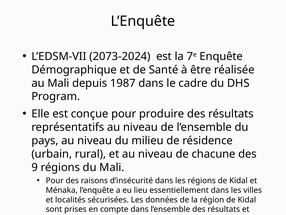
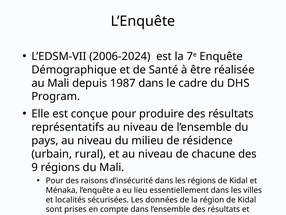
2073-2024: 2073-2024 -> 2006-2024
